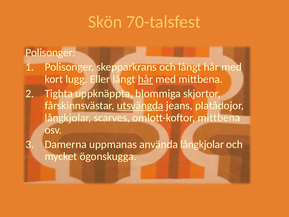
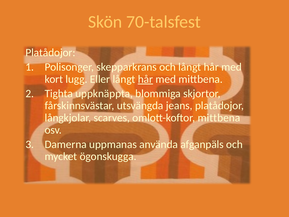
Polisonger at (50, 53): Polisonger -> Platådojor
utsvängda underline: present -> none
använda långkjolar: långkjolar -> afganpäls
